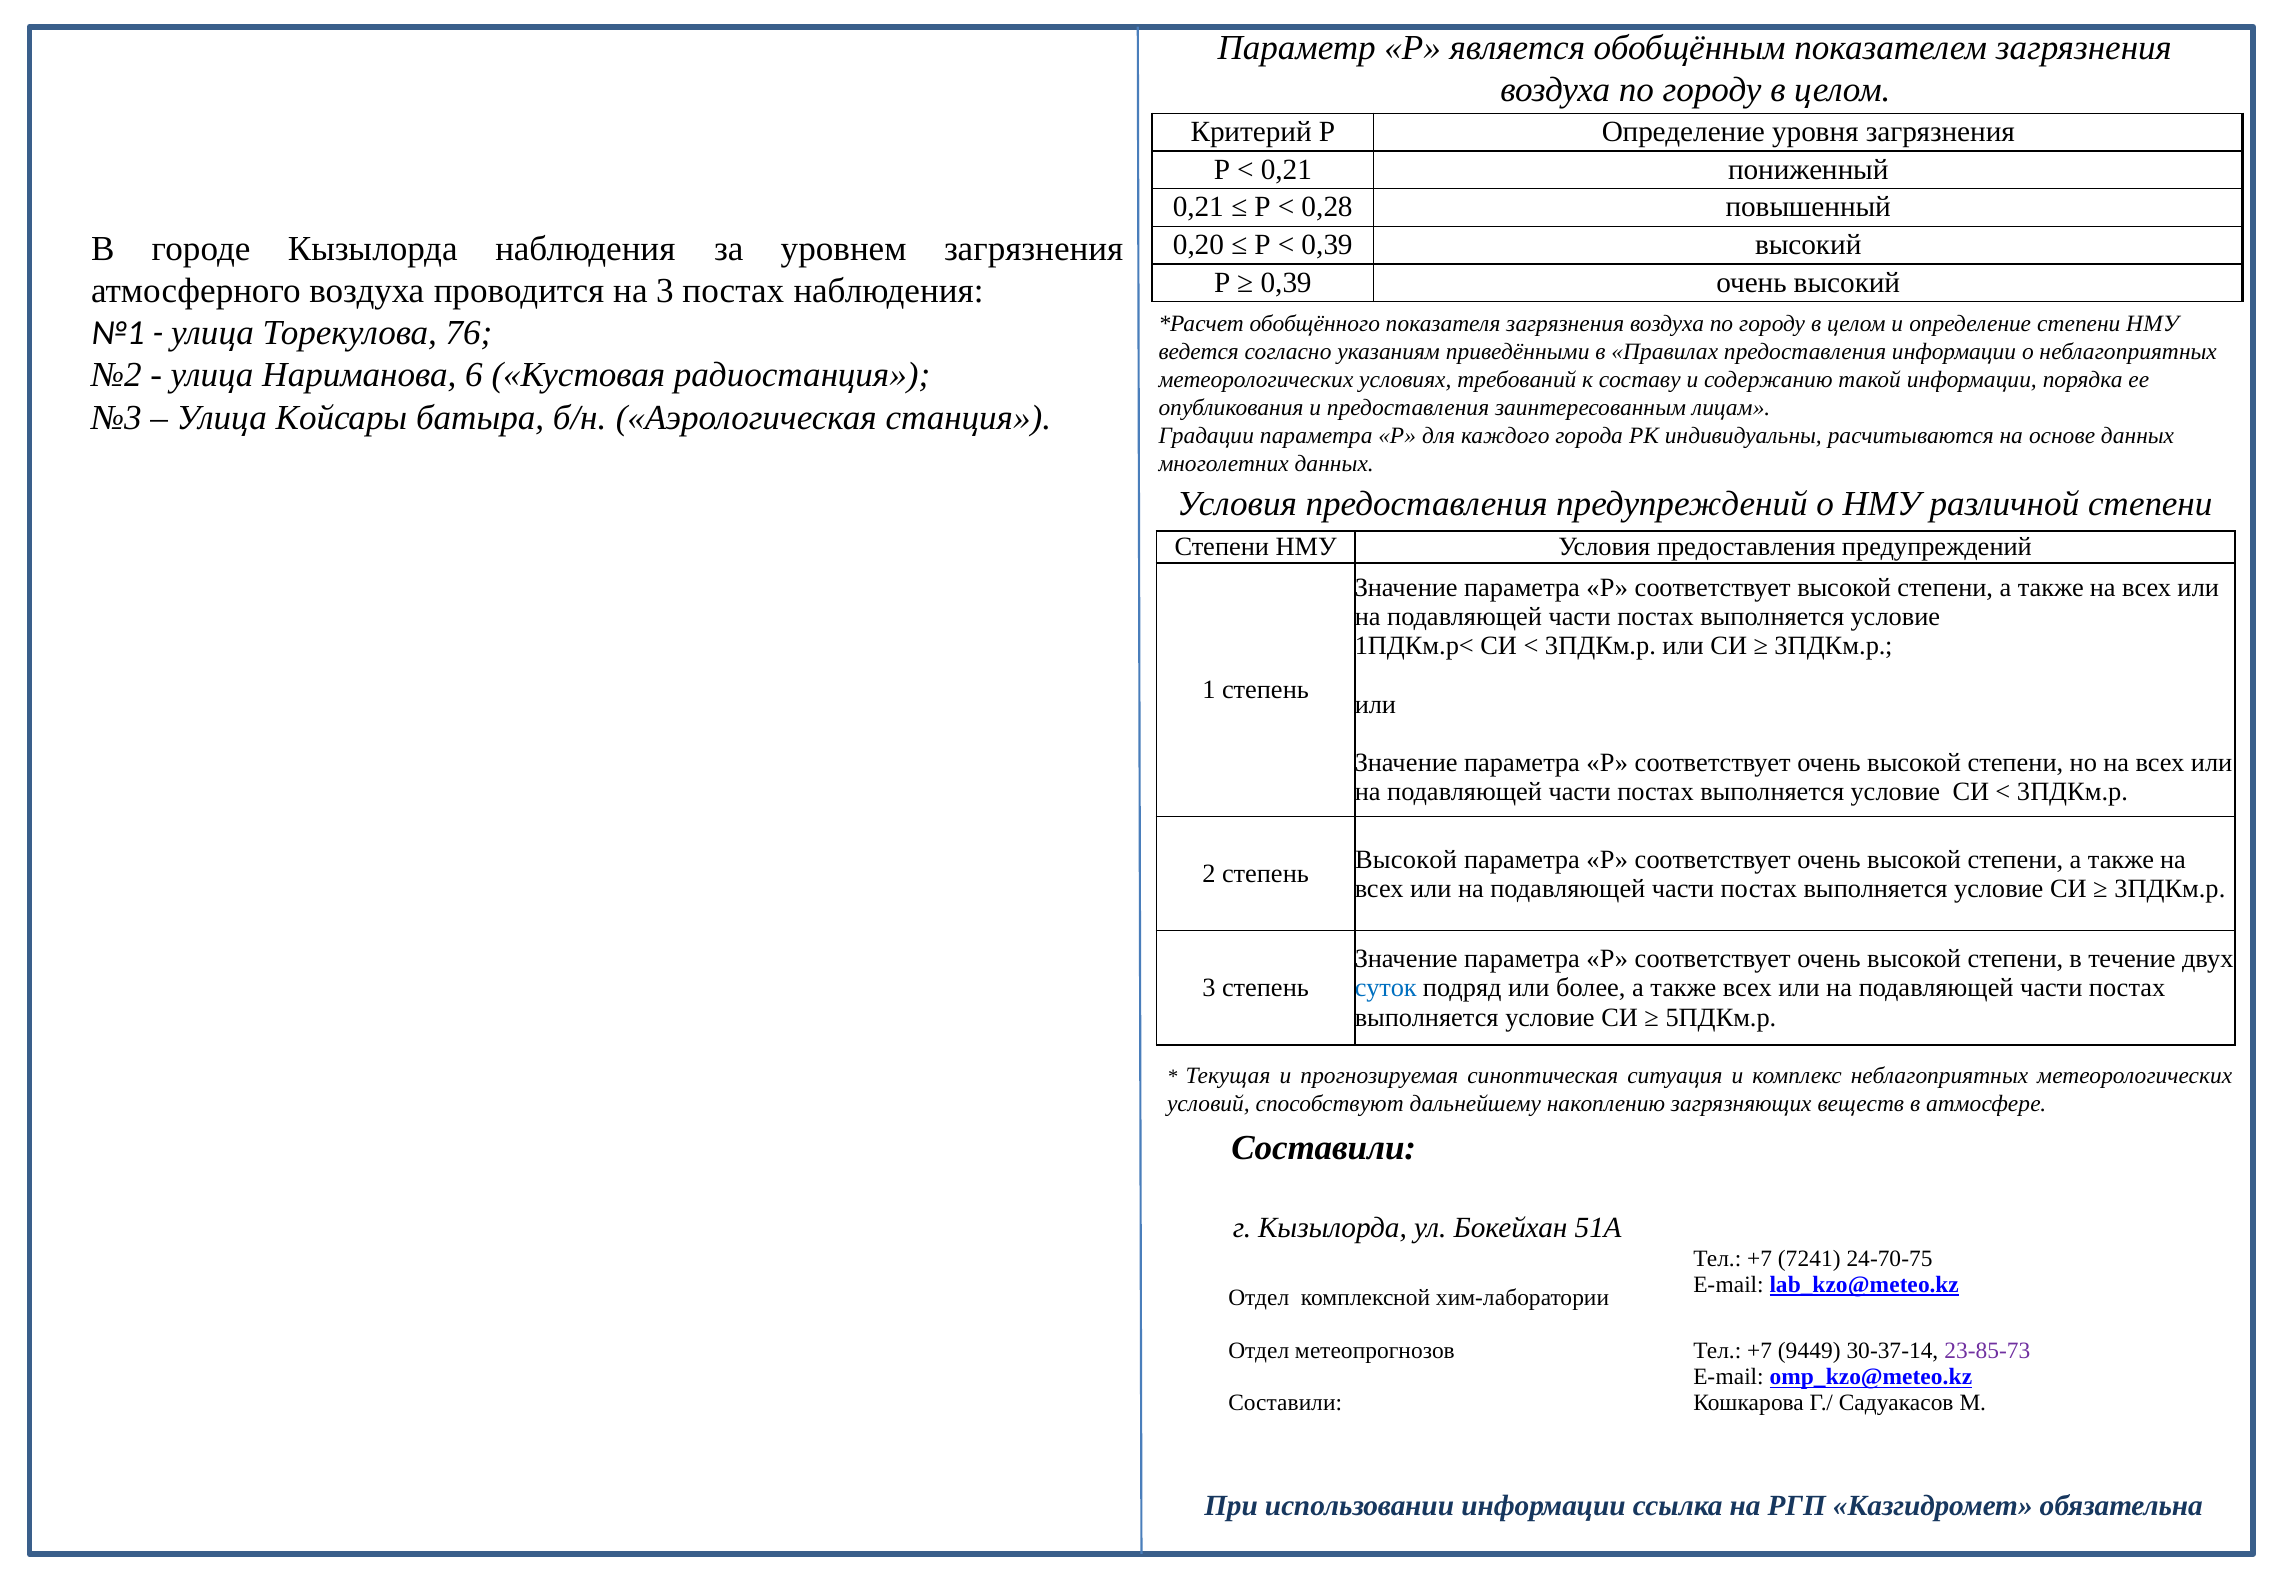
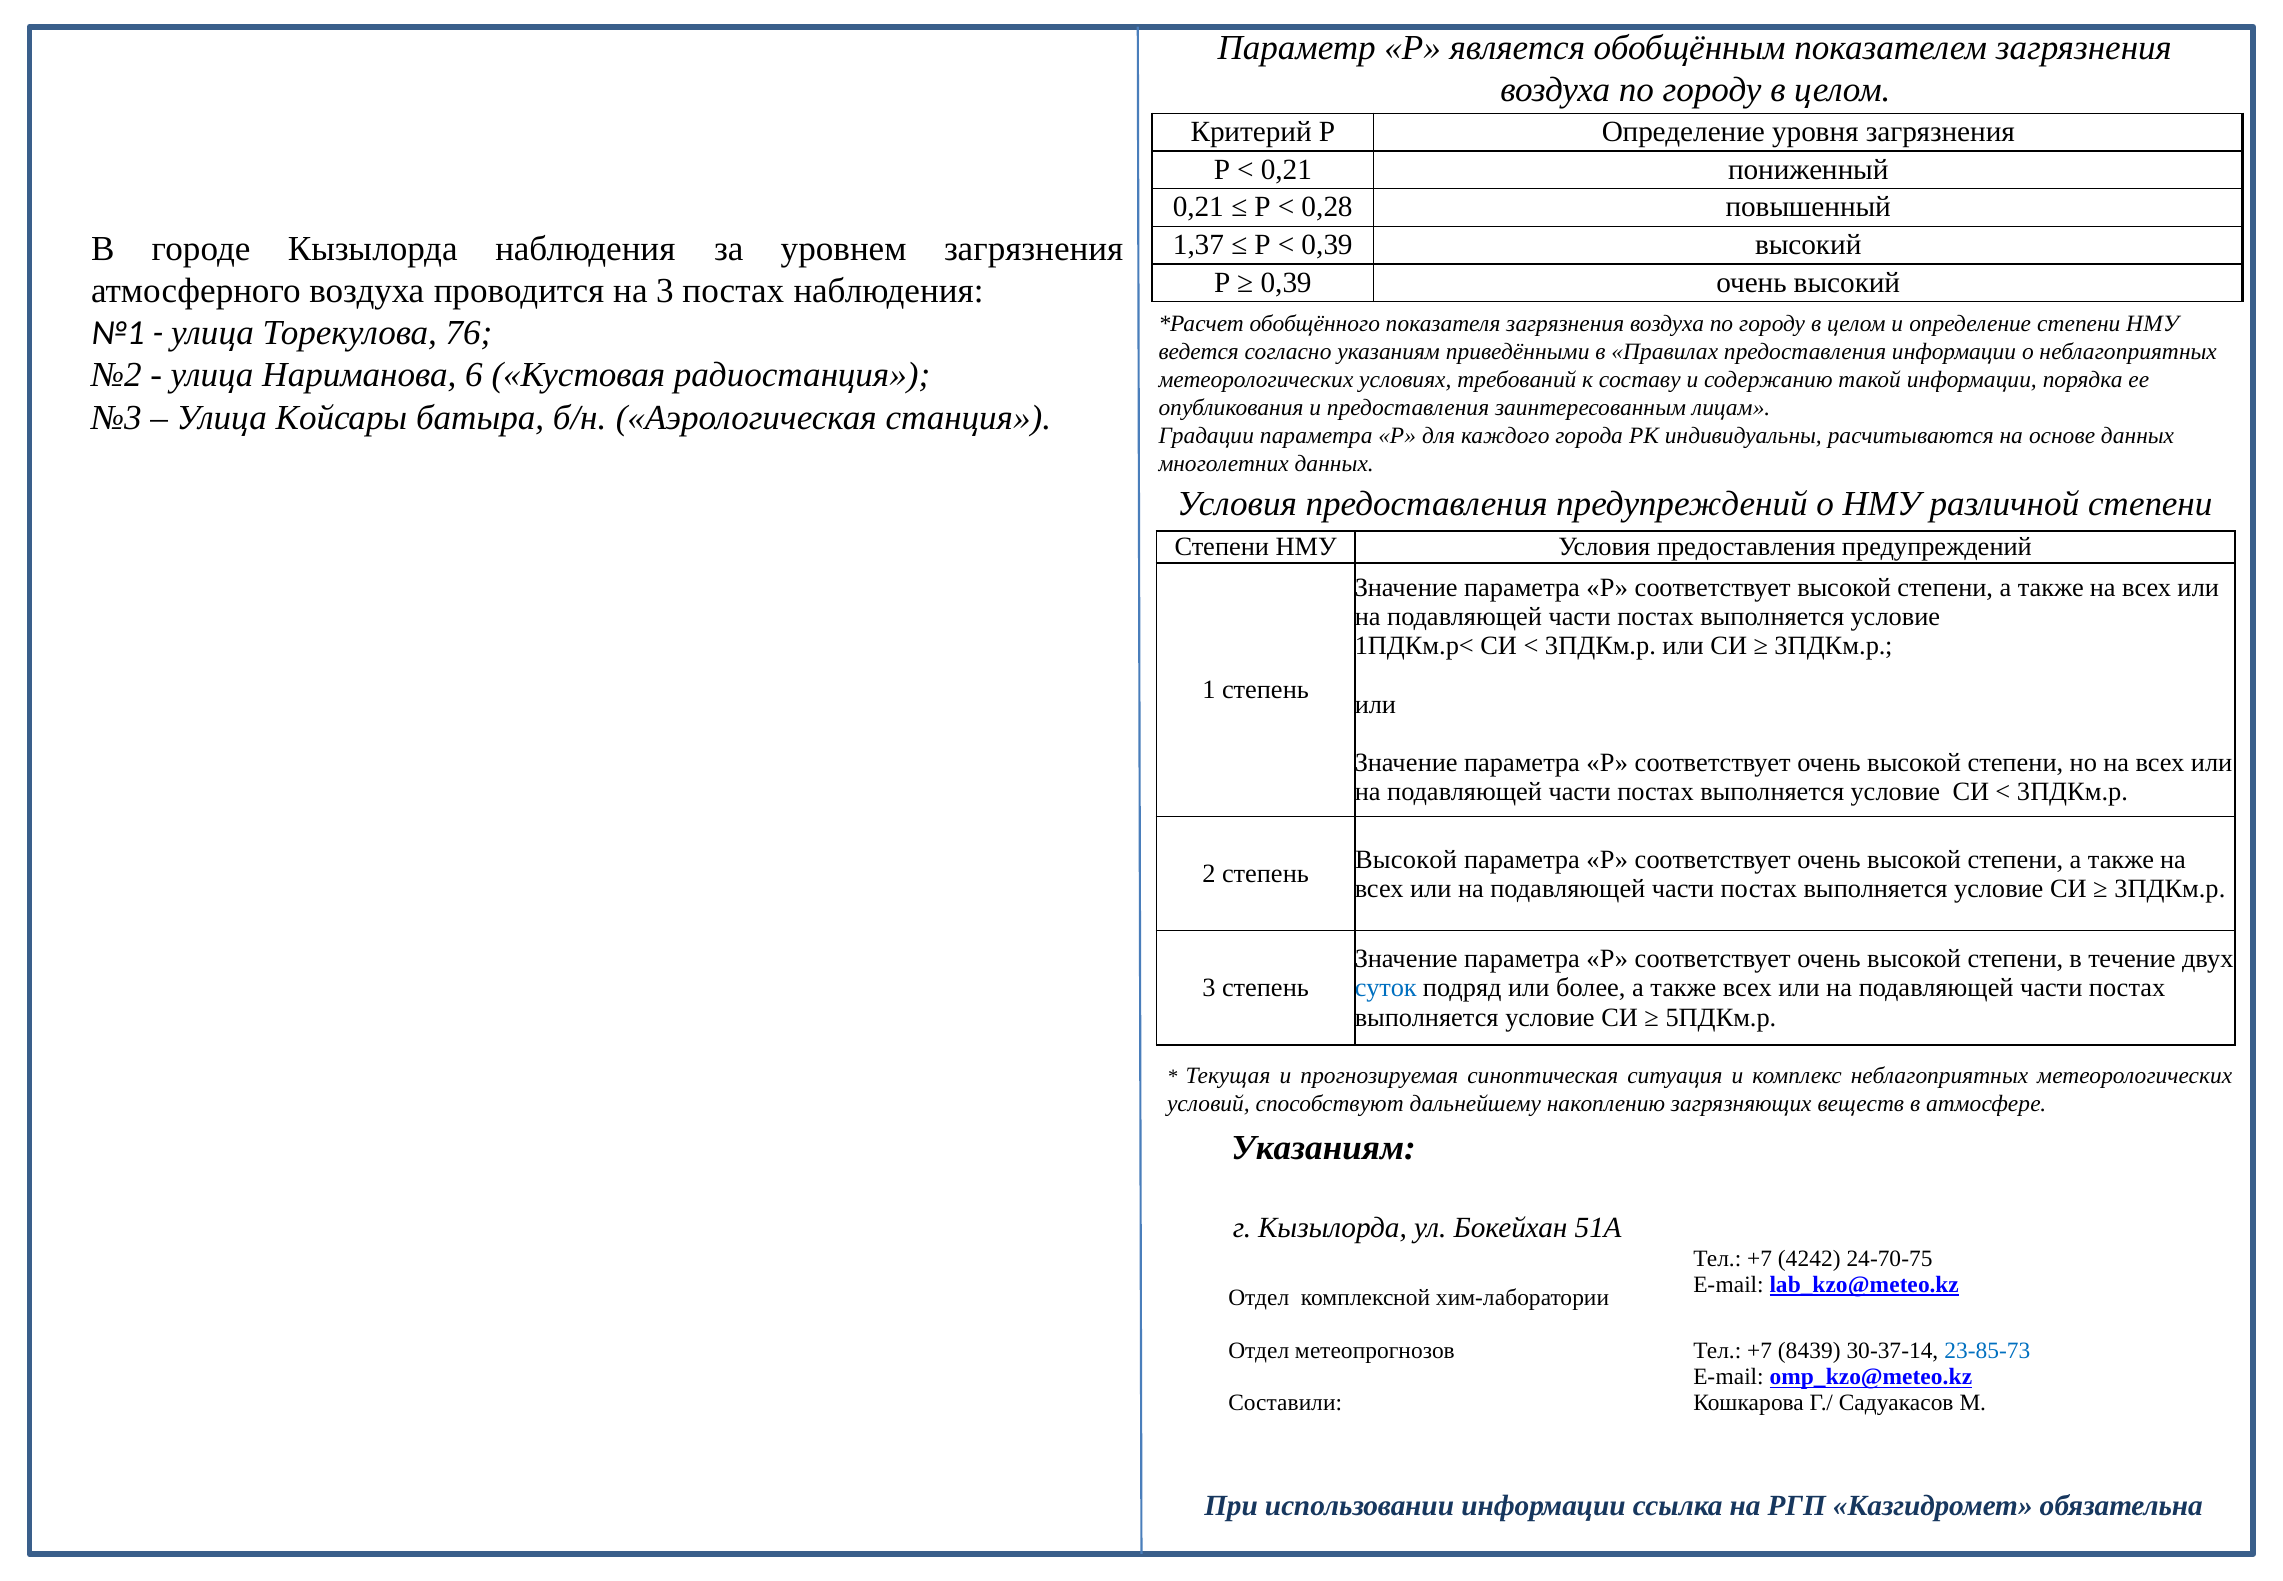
0,20: 0,20 -> 1,37
Составили at (1324, 1148): Составили -> Указаниям
7241: 7241 -> 4242
9449: 9449 -> 8439
23-85-73 colour: purple -> blue
